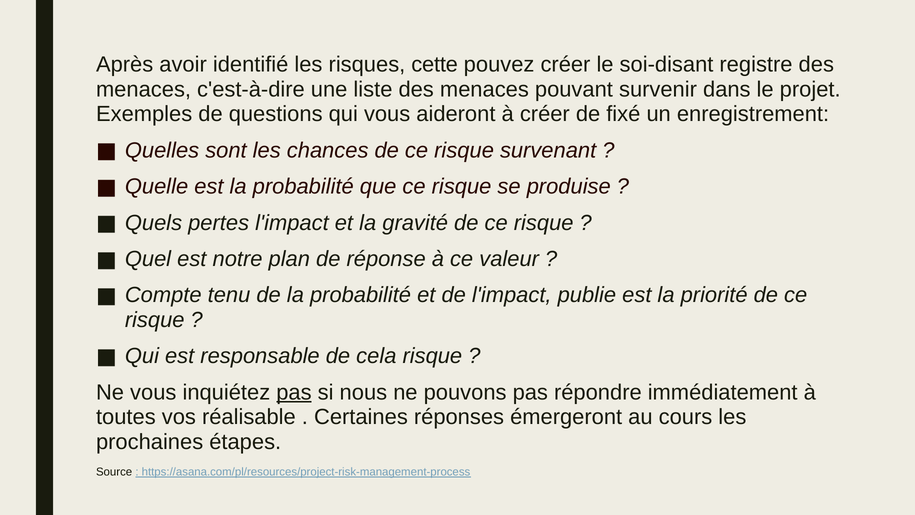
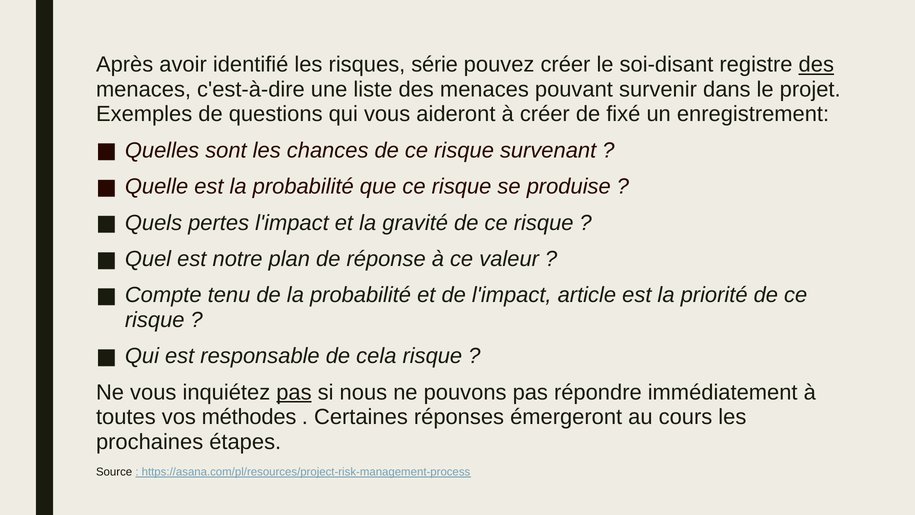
cette: cette -> série
des at (816, 65) underline: none -> present
publie: publie -> article
réalisable: réalisable -> méthodes
